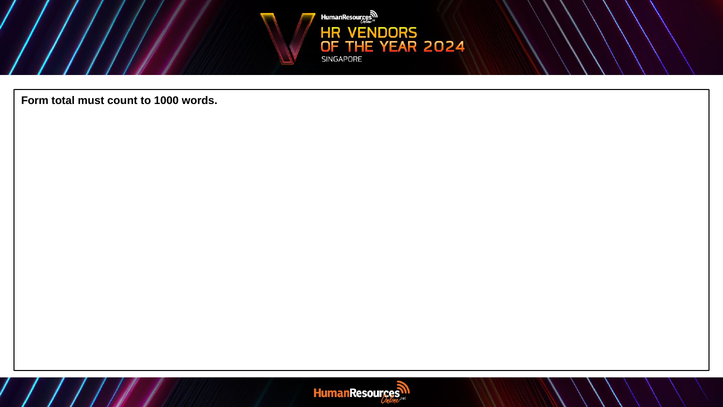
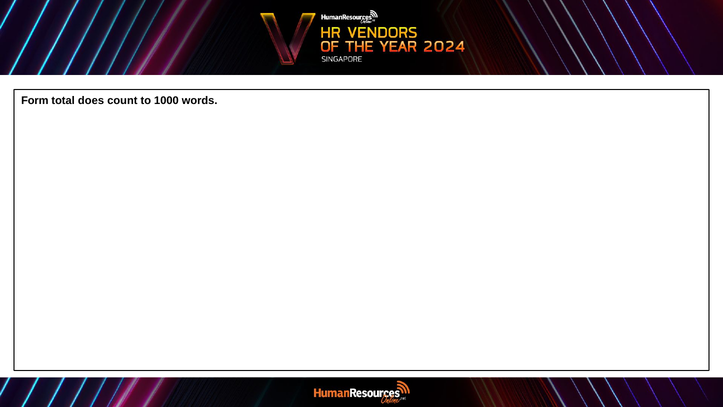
must: must -> does
